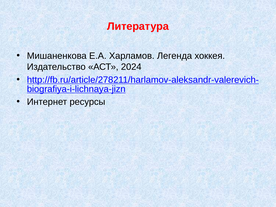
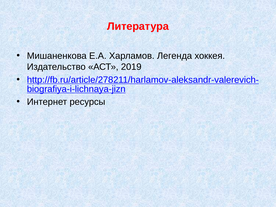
2024: 2024 -> 2019
